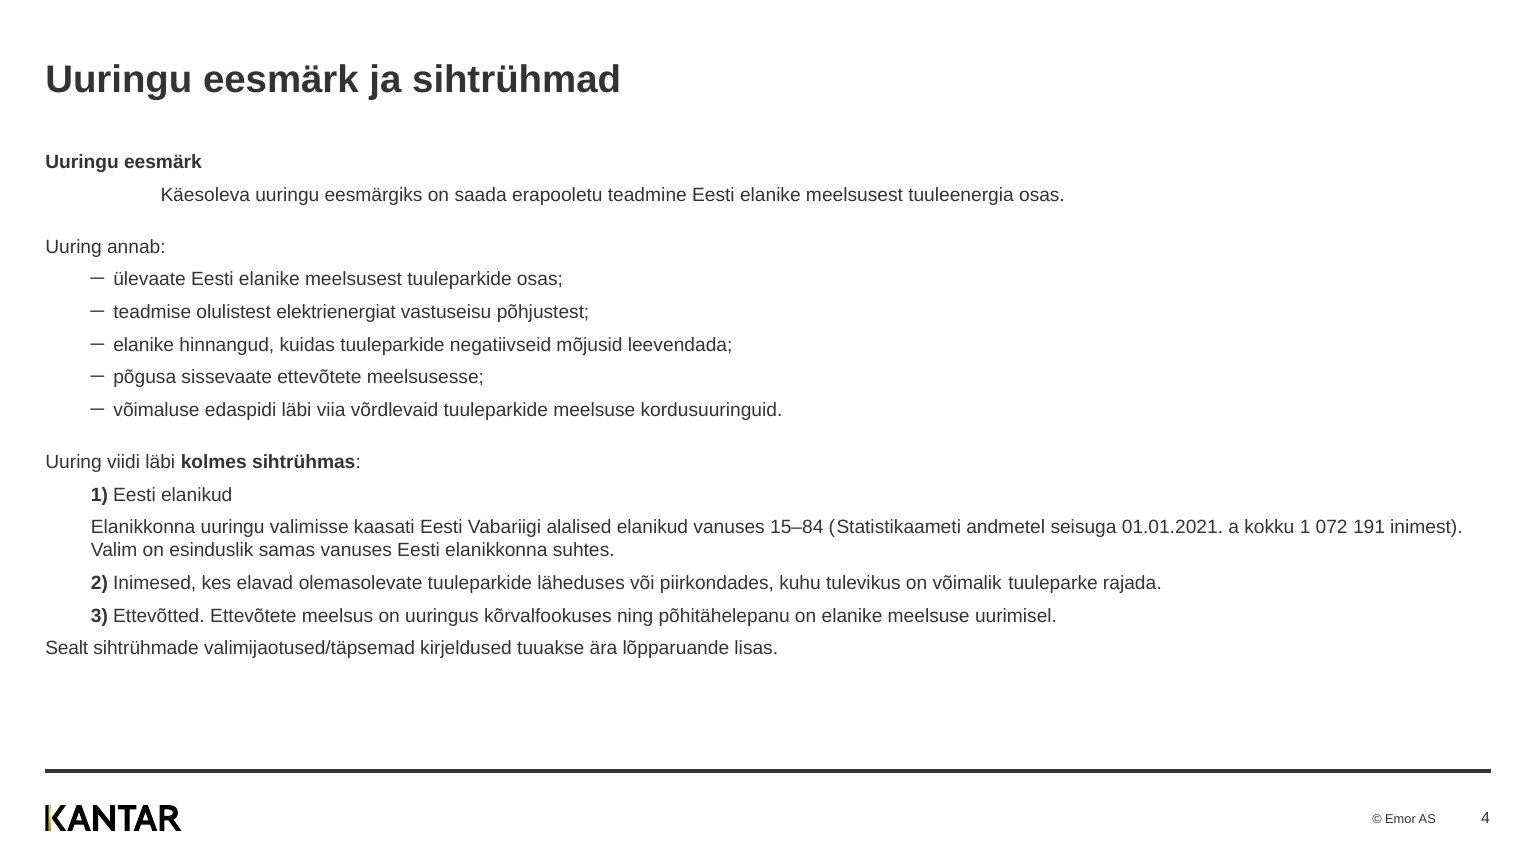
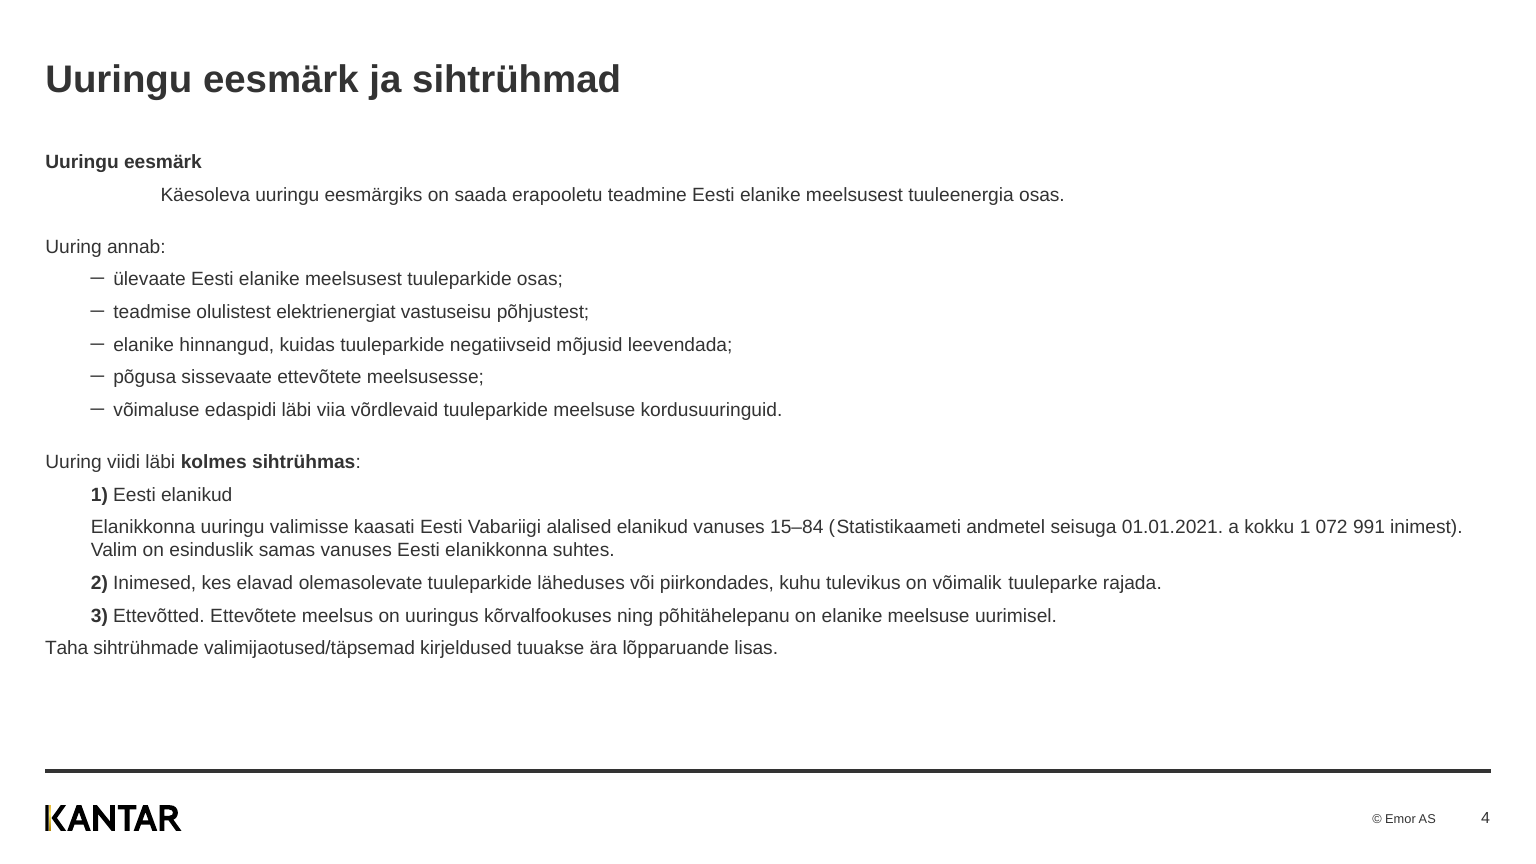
191: 191 -> 991
Sealt: Sealt -> Taha
